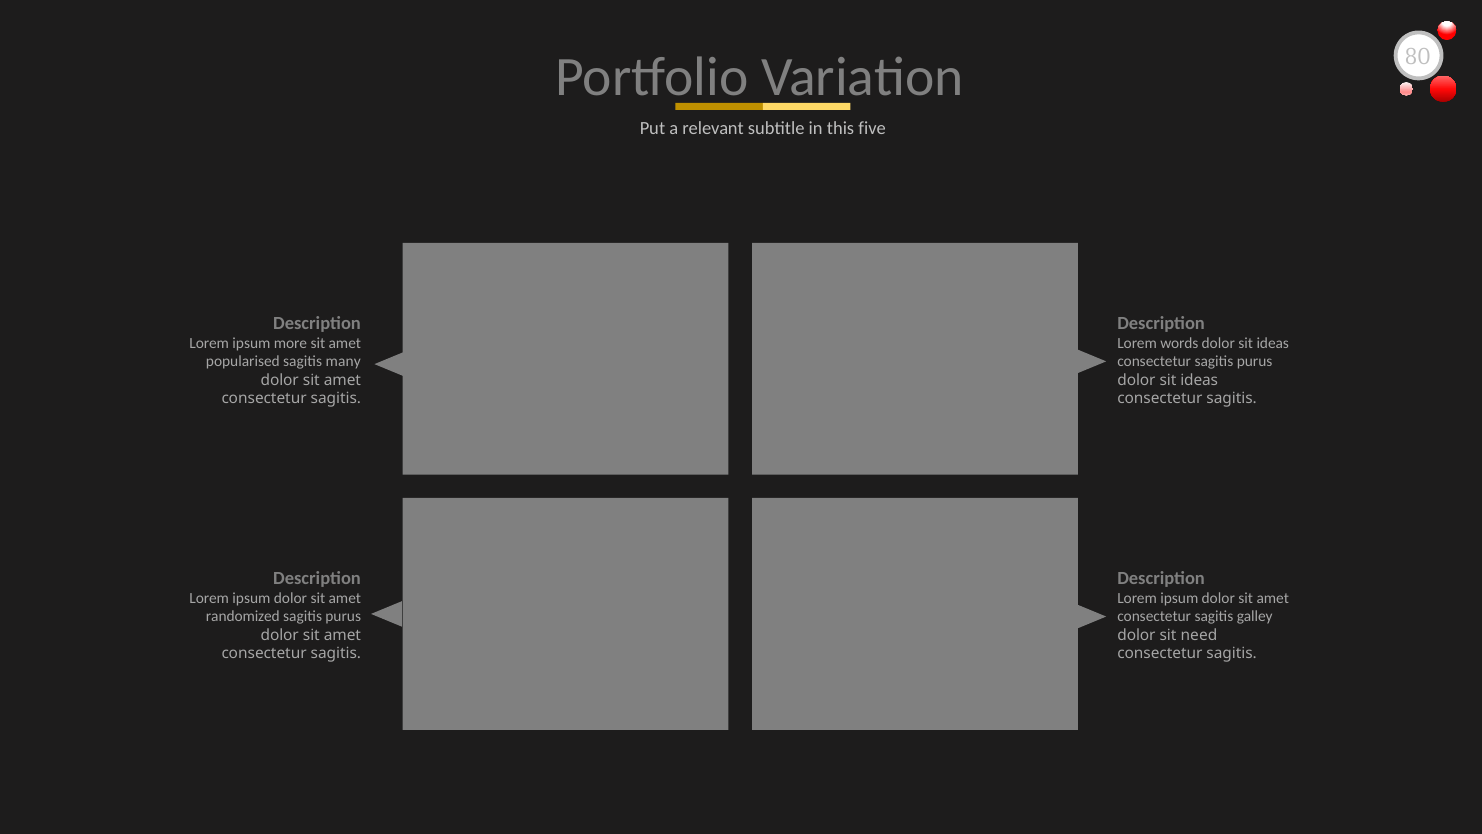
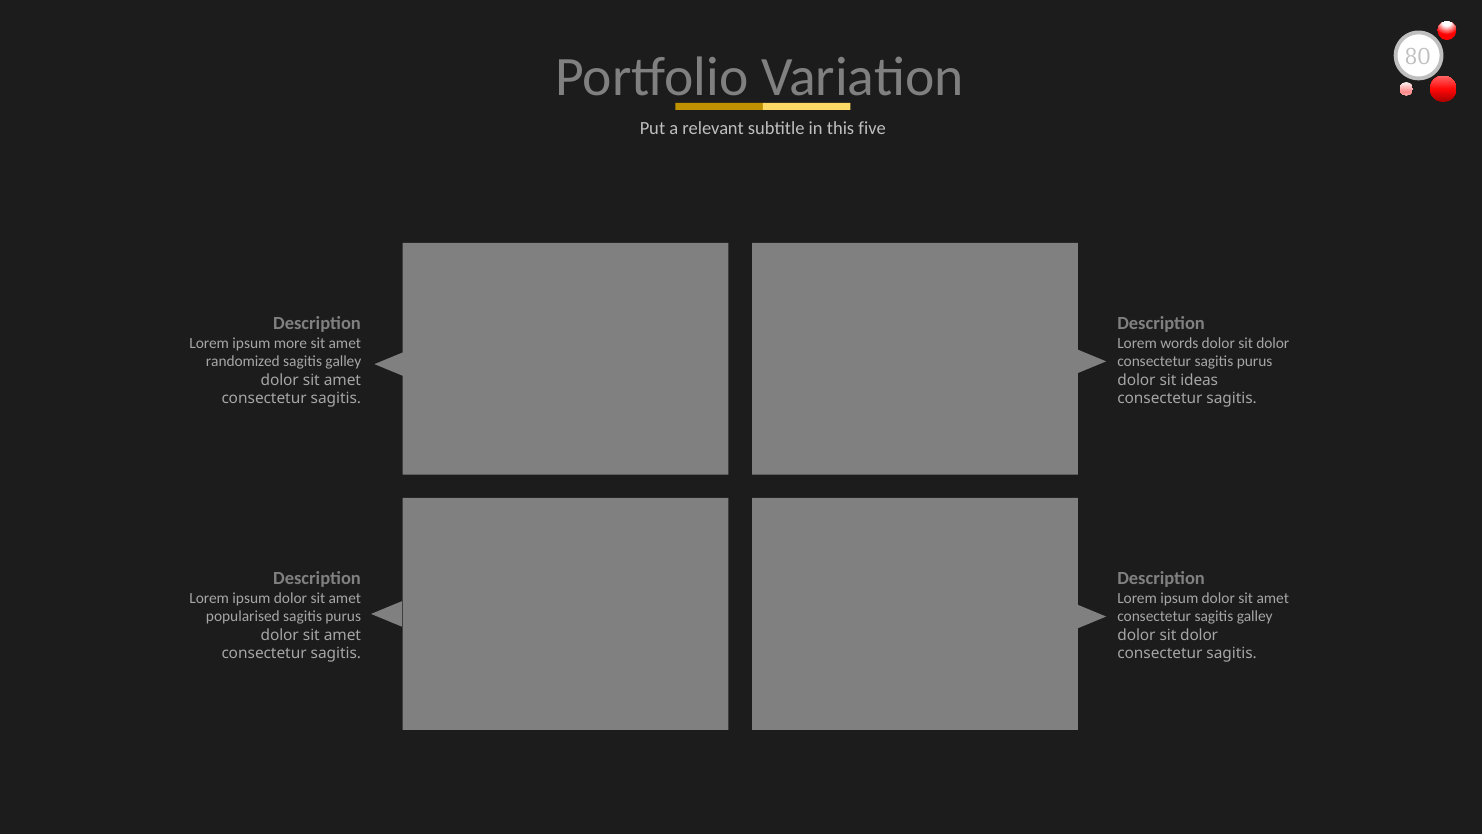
ideas at (1273, 343): ideas -> dolor
popularised: popularised -> randomized
many at (343, 362): many -> galley
randomized: randomized -> popularised
need at (1199, 635): need -> dolor
